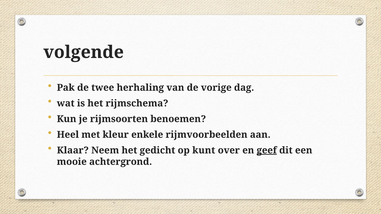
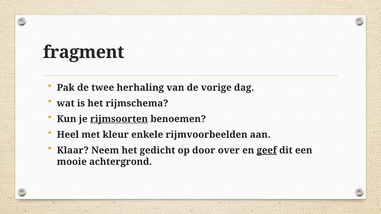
volgende: volgende -> fragment
rijmsoorten underline: none -> present
kunt: kunt -> door
